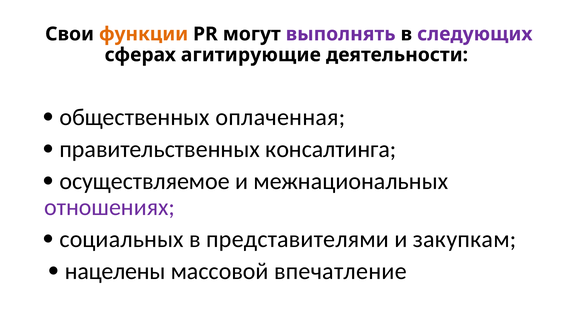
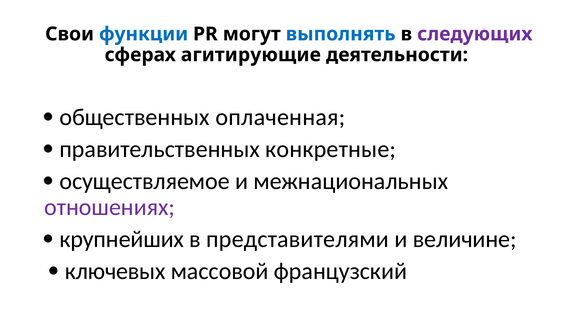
функции colour: orange -> blue
выполнять colour: purple -> blue
консалтинга: консалтинга -> конкретные
социальных: социальных -> крупнейших
закупкам: закупкам -> величине
нацелены: нацелены -> ключевых
впечатление: впечатление -> французский
